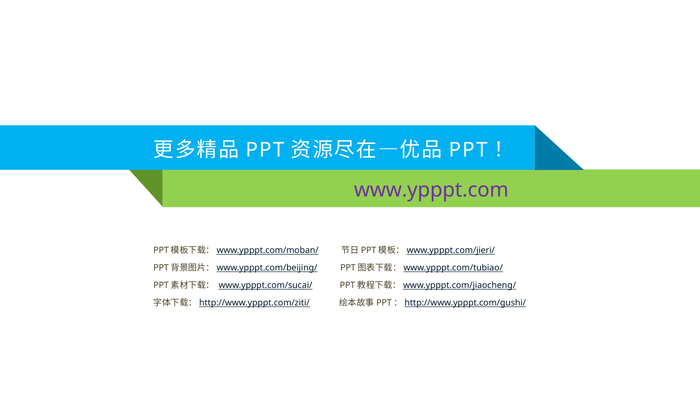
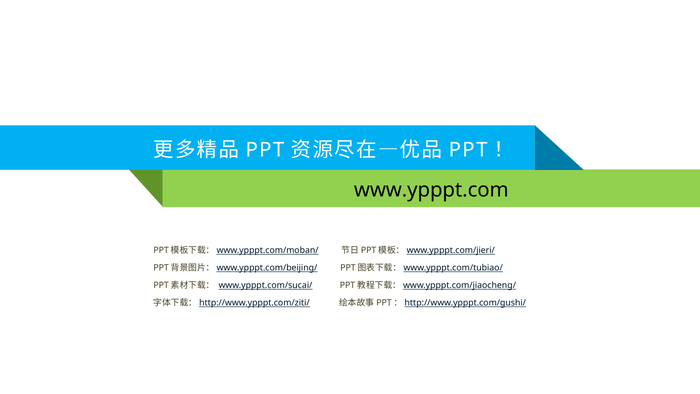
www.ypppt.com colour: purple -> black
